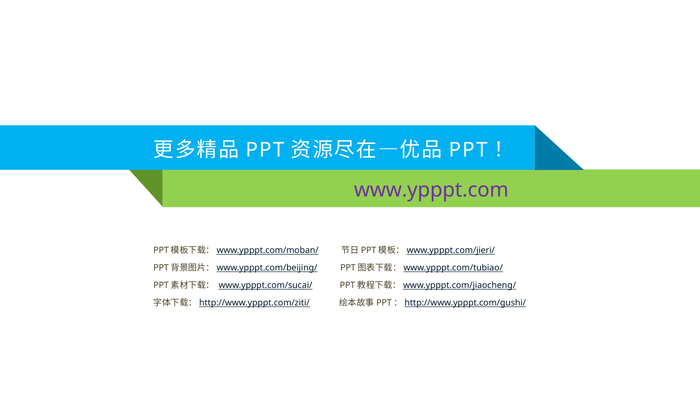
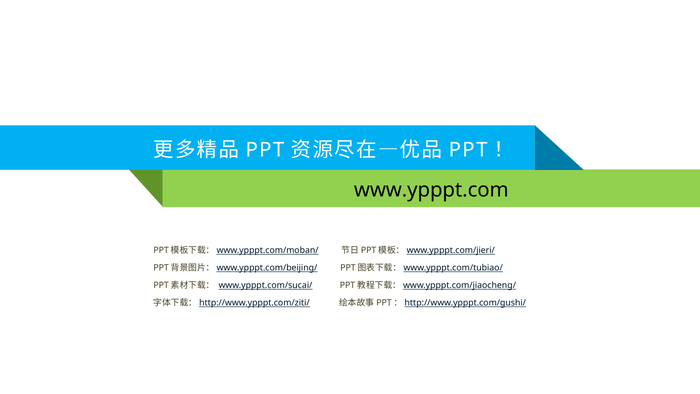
www.ypppt.com colour: purple -> black
